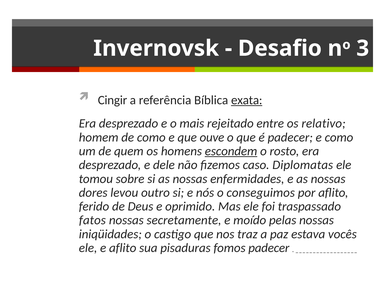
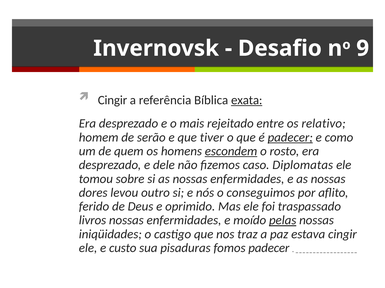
3: 3 -> 9
de como: como -> serão
ouve: ouve -> tiver
padecer at (290, 138) underline: none -> present
fatos: fatos -> livros
secretamente at (184, 221): secretamente -> enfermidades
pelas underline: none -> present
estava vocês: vocês -> cingir
e aflito: aflito -> custo
